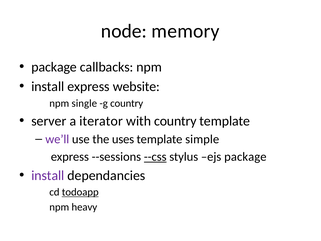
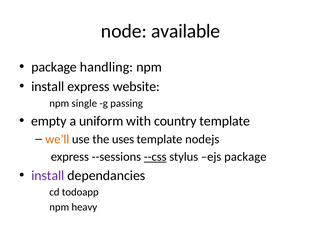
memory: memory -> available
callbacks: callbacks -> handling
g country: country -> passing
server: server -> empty
iterator: iterator -> uniform
we’ll colour: purple -> orange
simple: simple -> nodejs
todoapp underline: present -> none
